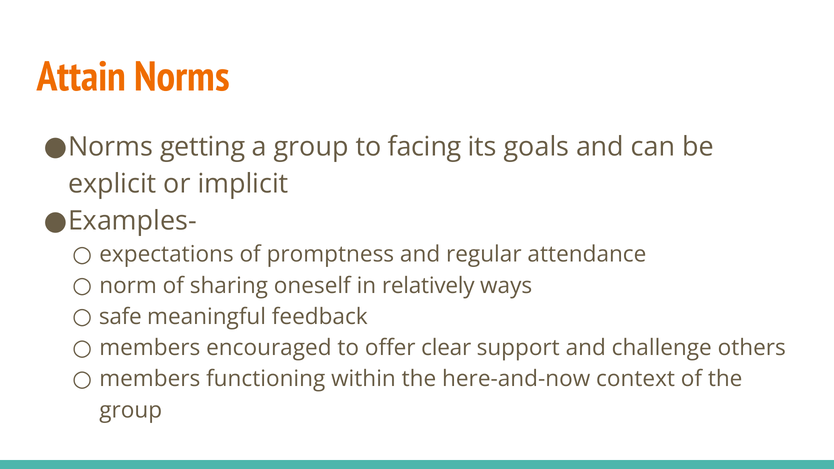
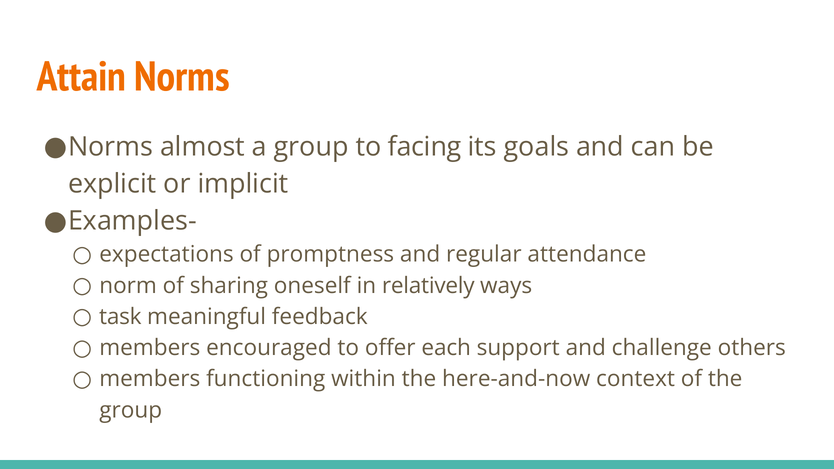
getting: getting -> almost
safe: safe -> task
clear: clear -> each
